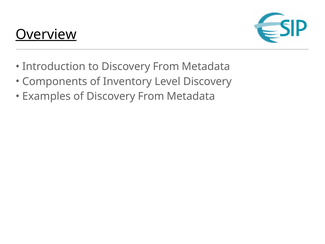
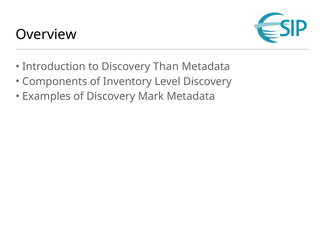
Overview underline: present -> none
to Discovery From: From -> Than
of Discovery From: From -> Mark
